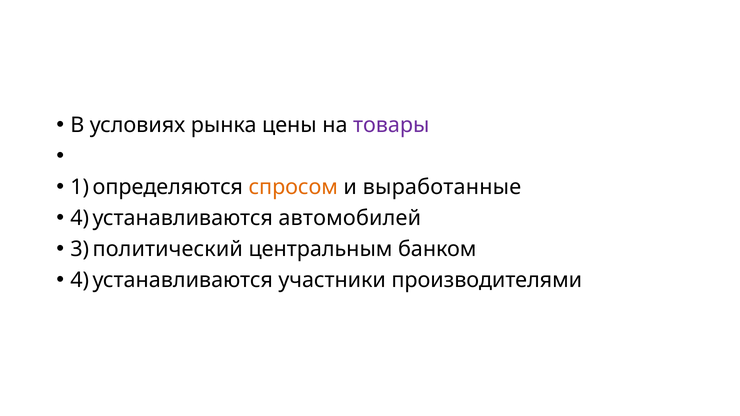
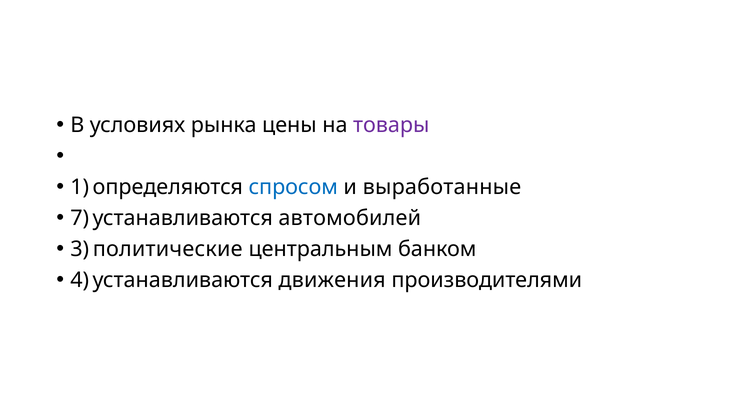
спросом colour: orange -> blue
4 at (80, 218): 4 -> 7
политический: политический -> политические
участники: участники -> движения
